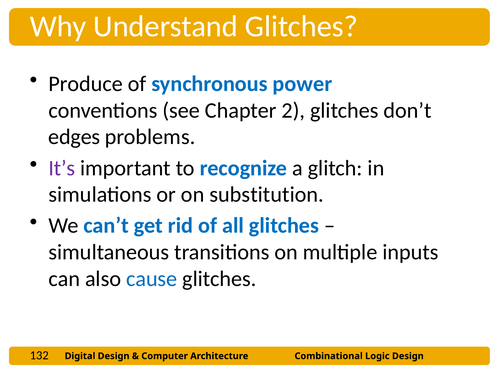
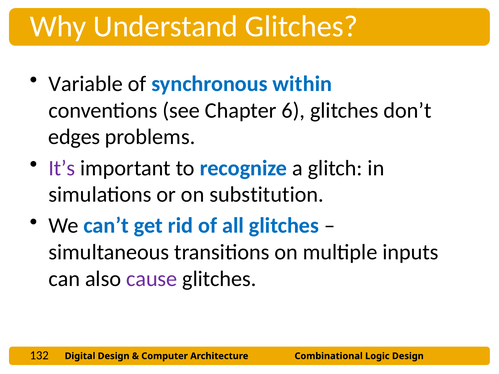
Produce: Produce -> Variable
power: power -> within
2: 2 -> 6
cause colour: blue -> purple
